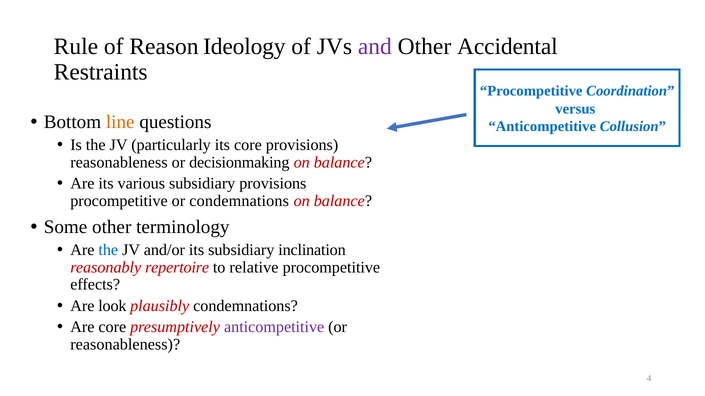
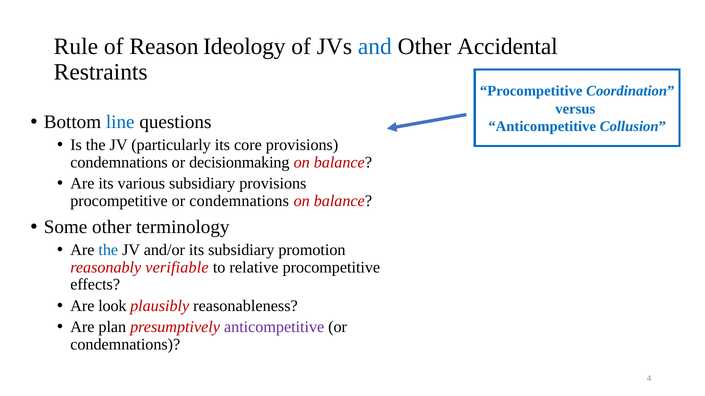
and colour: purple -> blue
line colour: orange -> blue
reasonableness at (119, 163): reasonableness -> condemnations
inclination: inclination -> promotion
repertoire: repertoire -> verifiable
plausibly condemnations: condemnations -> reasonableness
Are core: core -> plan
reasonableness at (125, 345): reasonableness -> condemnations
